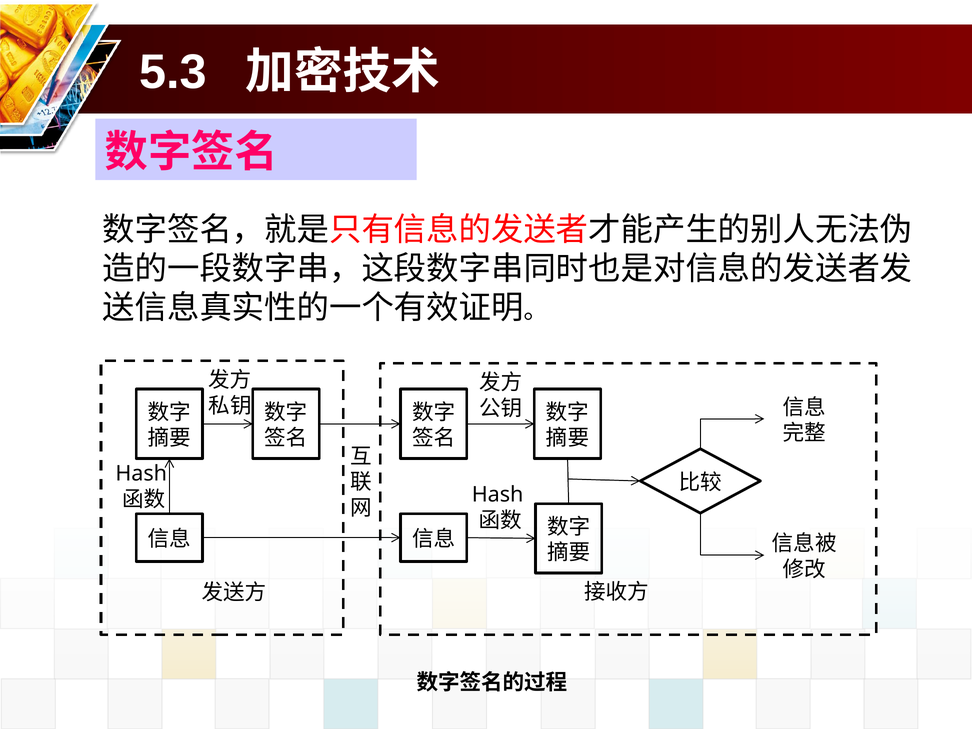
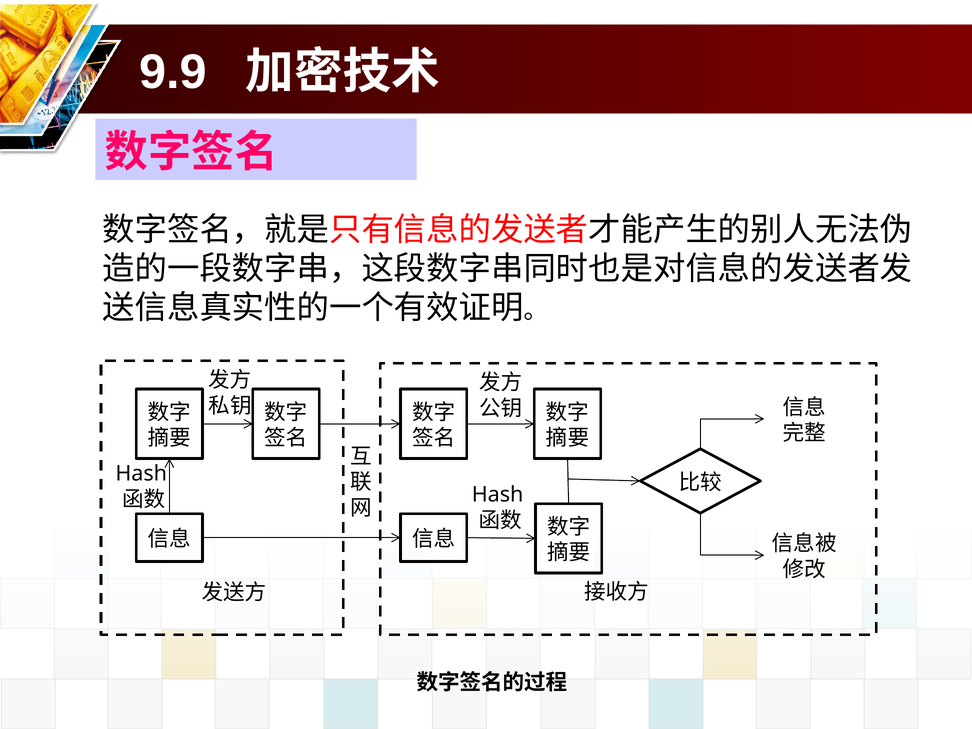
5.3: 5.3 -> 9.9
